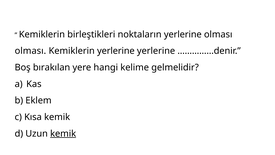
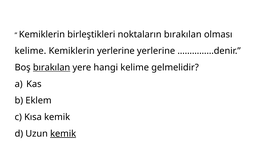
noktaların yerlerine: yerlerine -> bırakılan
olması at (30, 51): olması -> kelime
bırakılan at (52, 67) underline: none -> present
